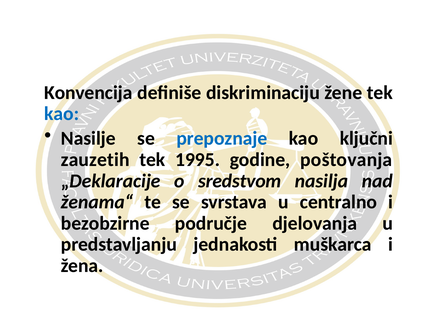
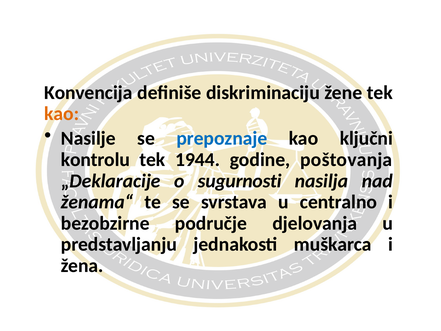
kao at (62, 114) colour: blue -> orange
zauzetih: zauzetih -> kontrolu
1995: 1995 -> 1944
sredstvom: sredstvom -> sugurnosti
